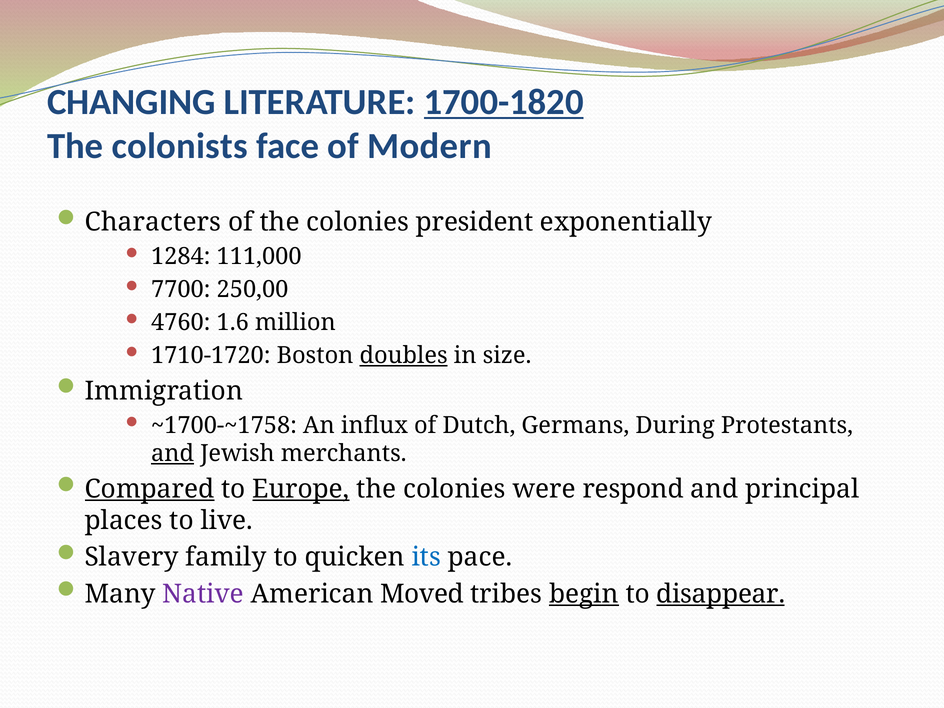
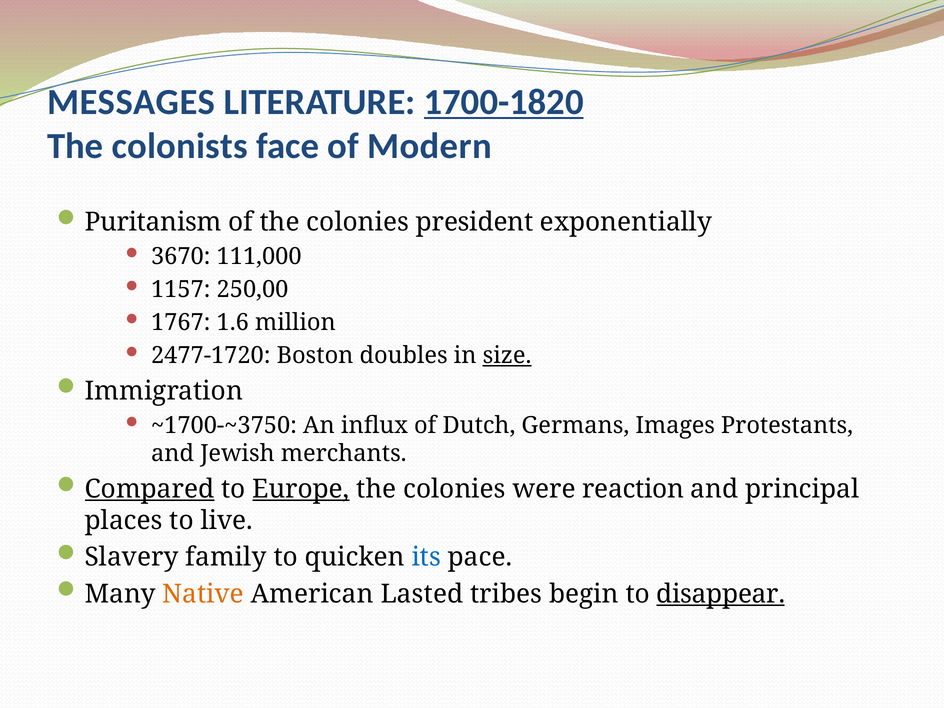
CHANGING: CHANGING -> MESSAGES
Characters: Characters -> Puritanism
1284: 1284 -> 3670
7700: 7700 -> 1157
4760: 4760 -> 1767
1710-1720: 1710-1720 -> 2477-1720
doubles underline: present -> none
size underline: none -> present
~1700-~1758: ~1700-~1758 -> ~1700-~3750
During: During -> Images
and at (173, 454) underline: present -> none
respond: respond -> reaction
Native colour: purple -> orange
Moved: Moved -> Lasted
begin underline: present -> none
